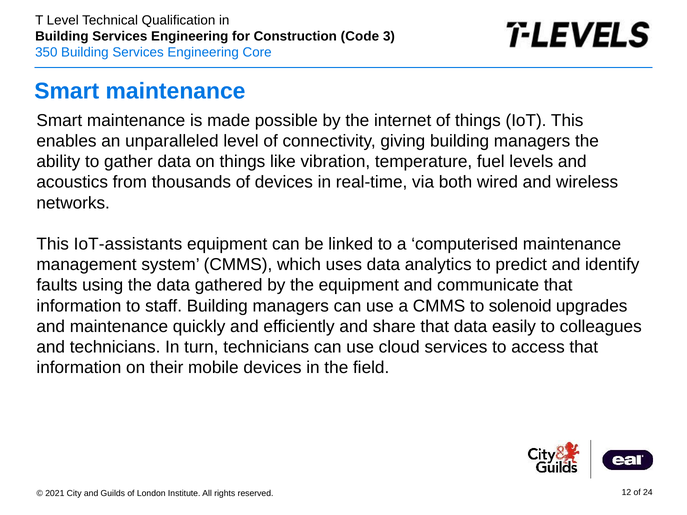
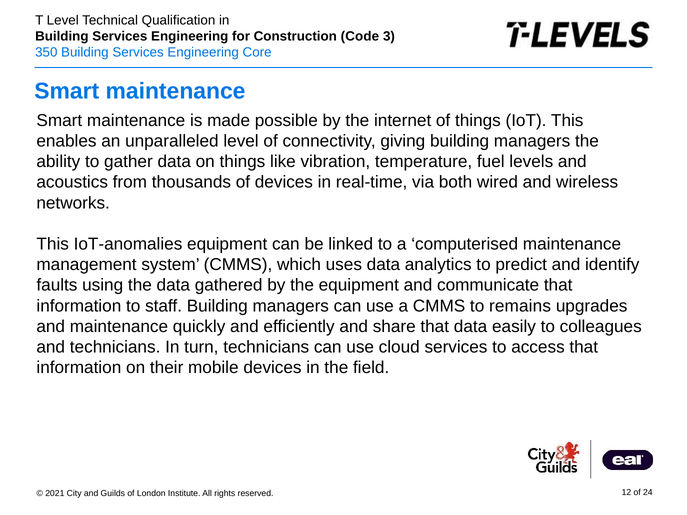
IoT-assistants: IoT-assistants -> IoT-anomalies
solenoid: solenoid -> remains
